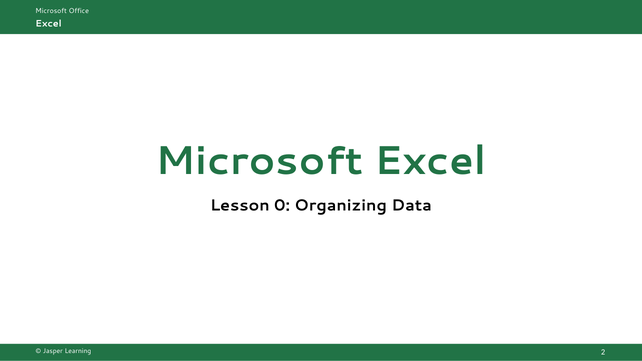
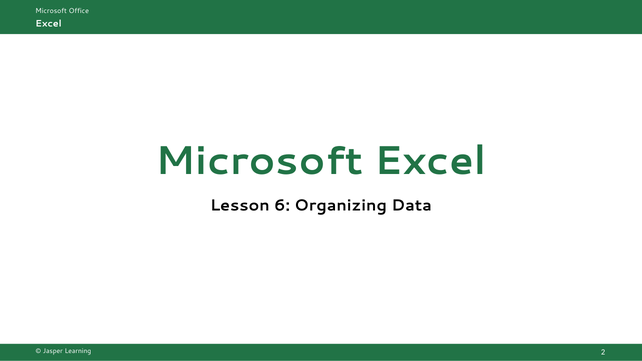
0: 0 -> 6
